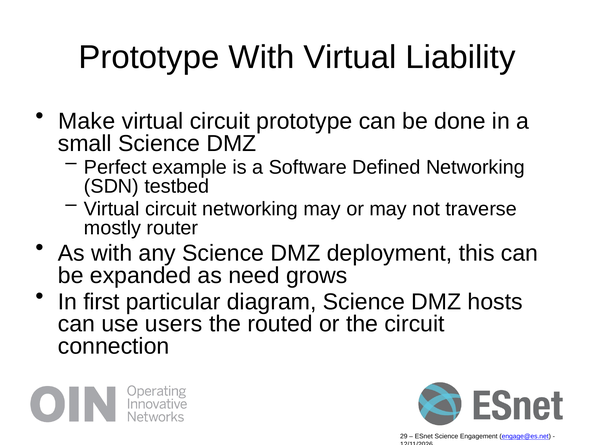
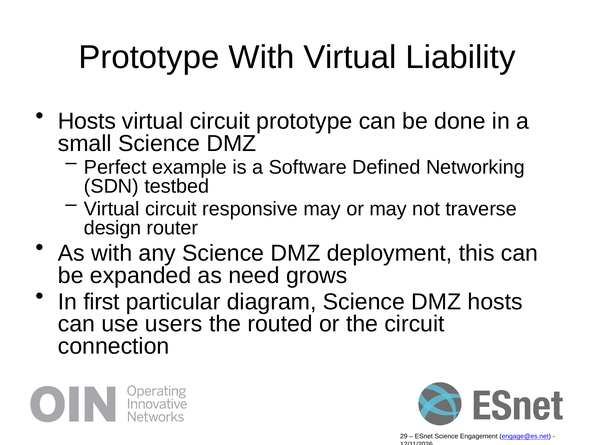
Make at (87, 121): Make -> Hosts
circuit networking: networking -> responsive
mostly: mostly -> design
